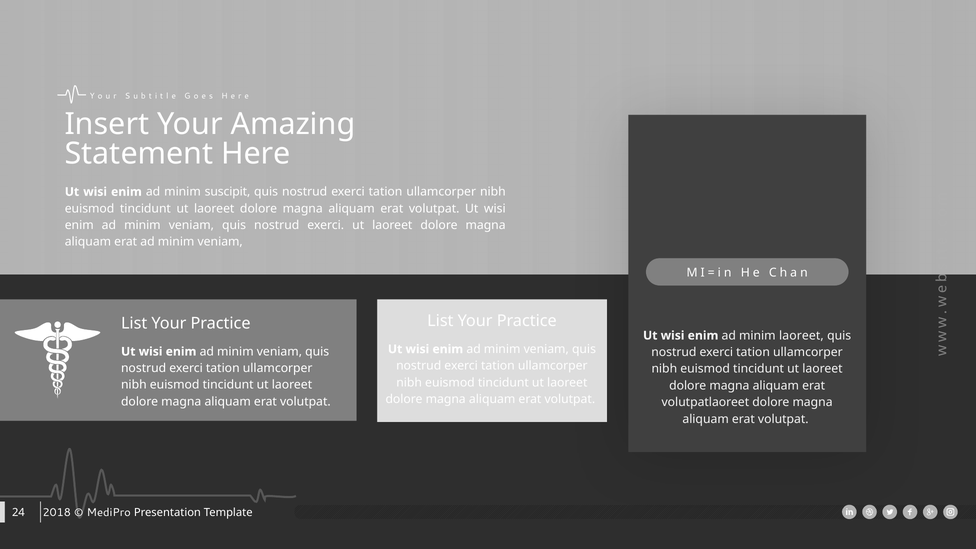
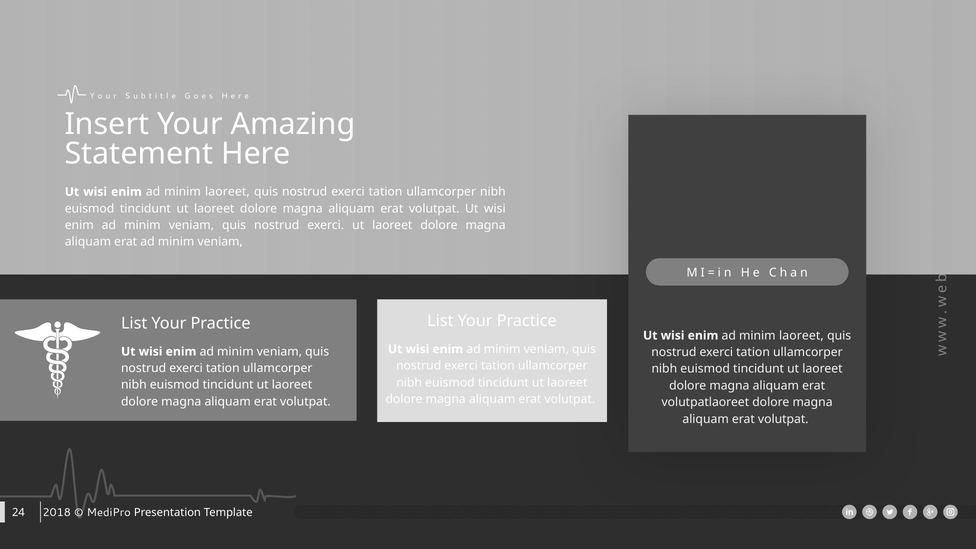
suscipit at (228, 192): suscipit -> laoreet
